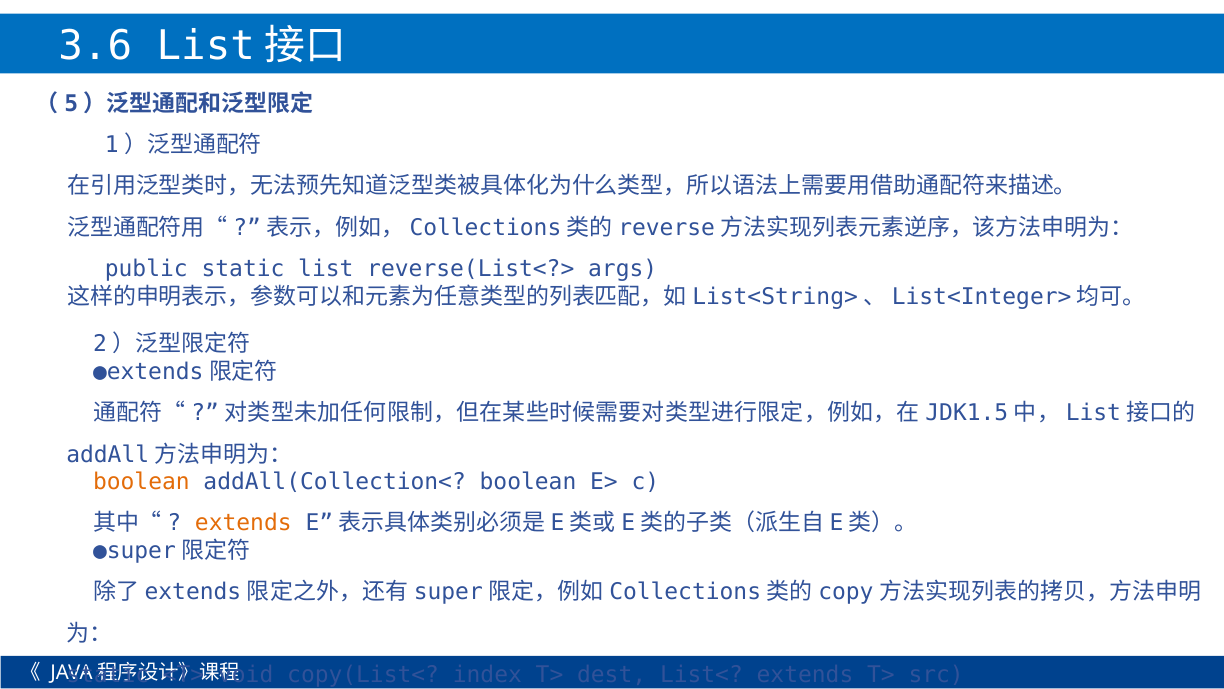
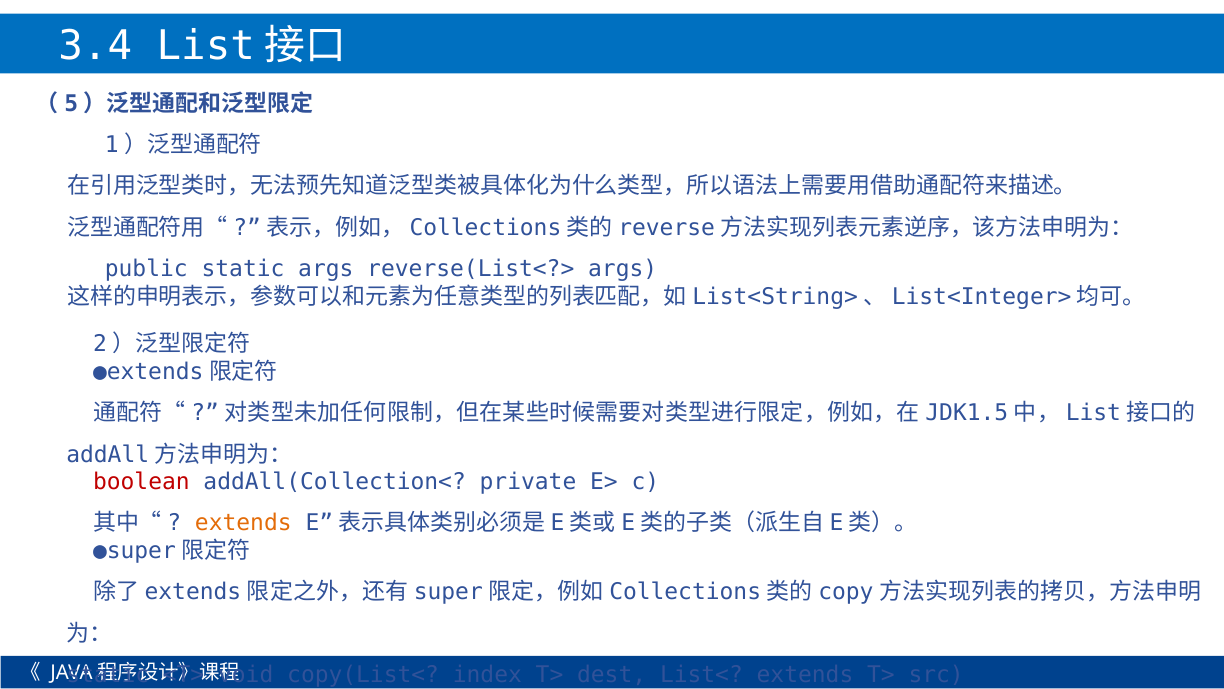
3.6: 3.6 -> 3.4
static list: list -> args
boolean at (141, 482) colour: orange -> red
addAll(Collection< boolean: boolean -> private
